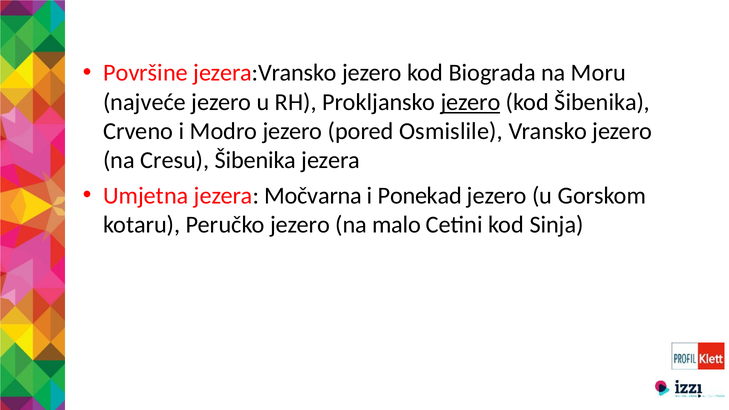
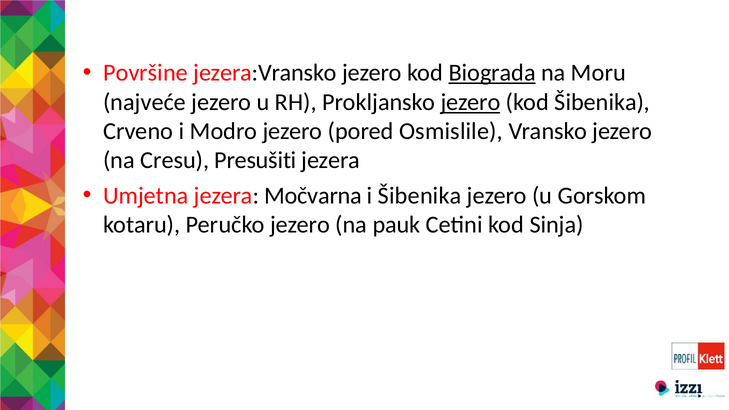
Biograda underline: none -> present
Cresu Šibenika: Šibenika -> Presušiti
i Ponekad: Ponekad -> Šibenika
malo: malo -> pauk
